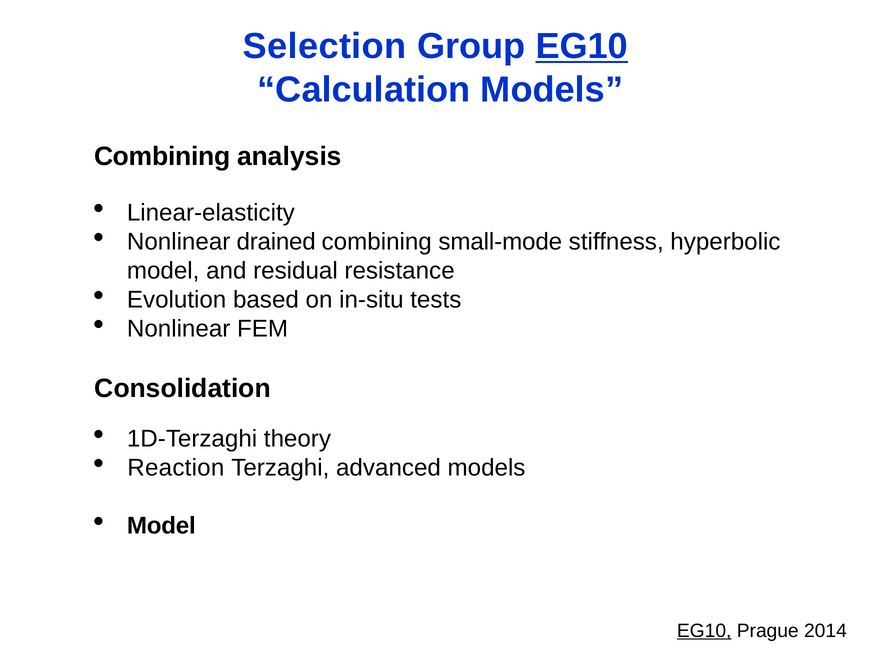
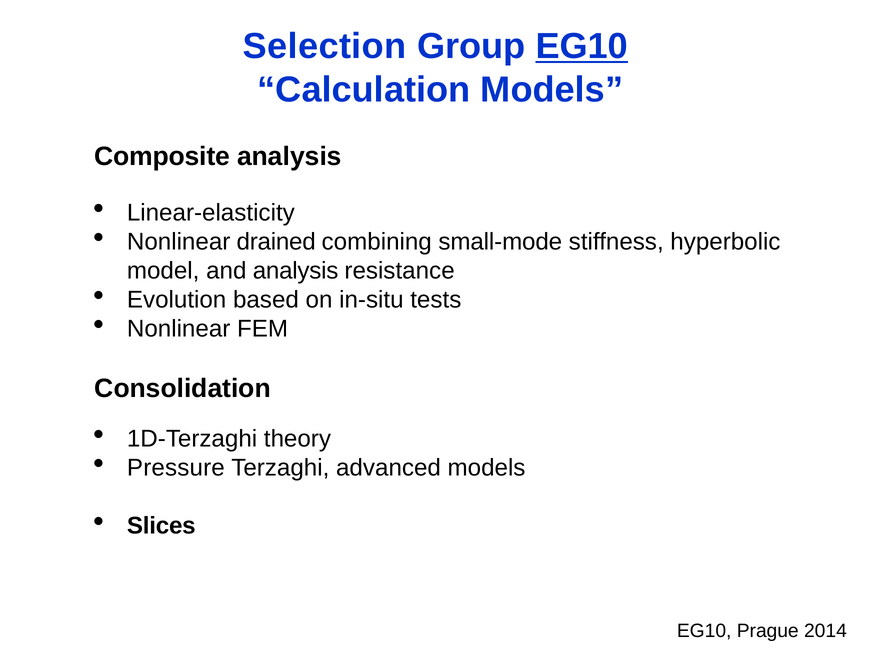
Combining at (162, 156): Combining -> Composite
and residual: residual -> analysis
Reaction: Reaction -> Pressure
Model at (161, 526): Model -> Slices
EG10 at (704, 630) underline: present -> none
